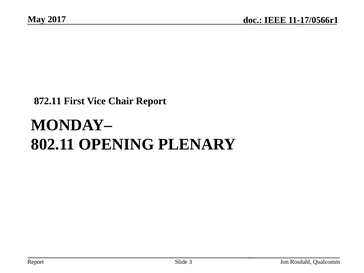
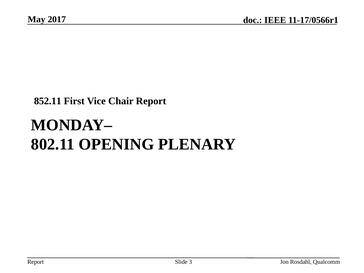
872.11: 872.11 -> 852.11
